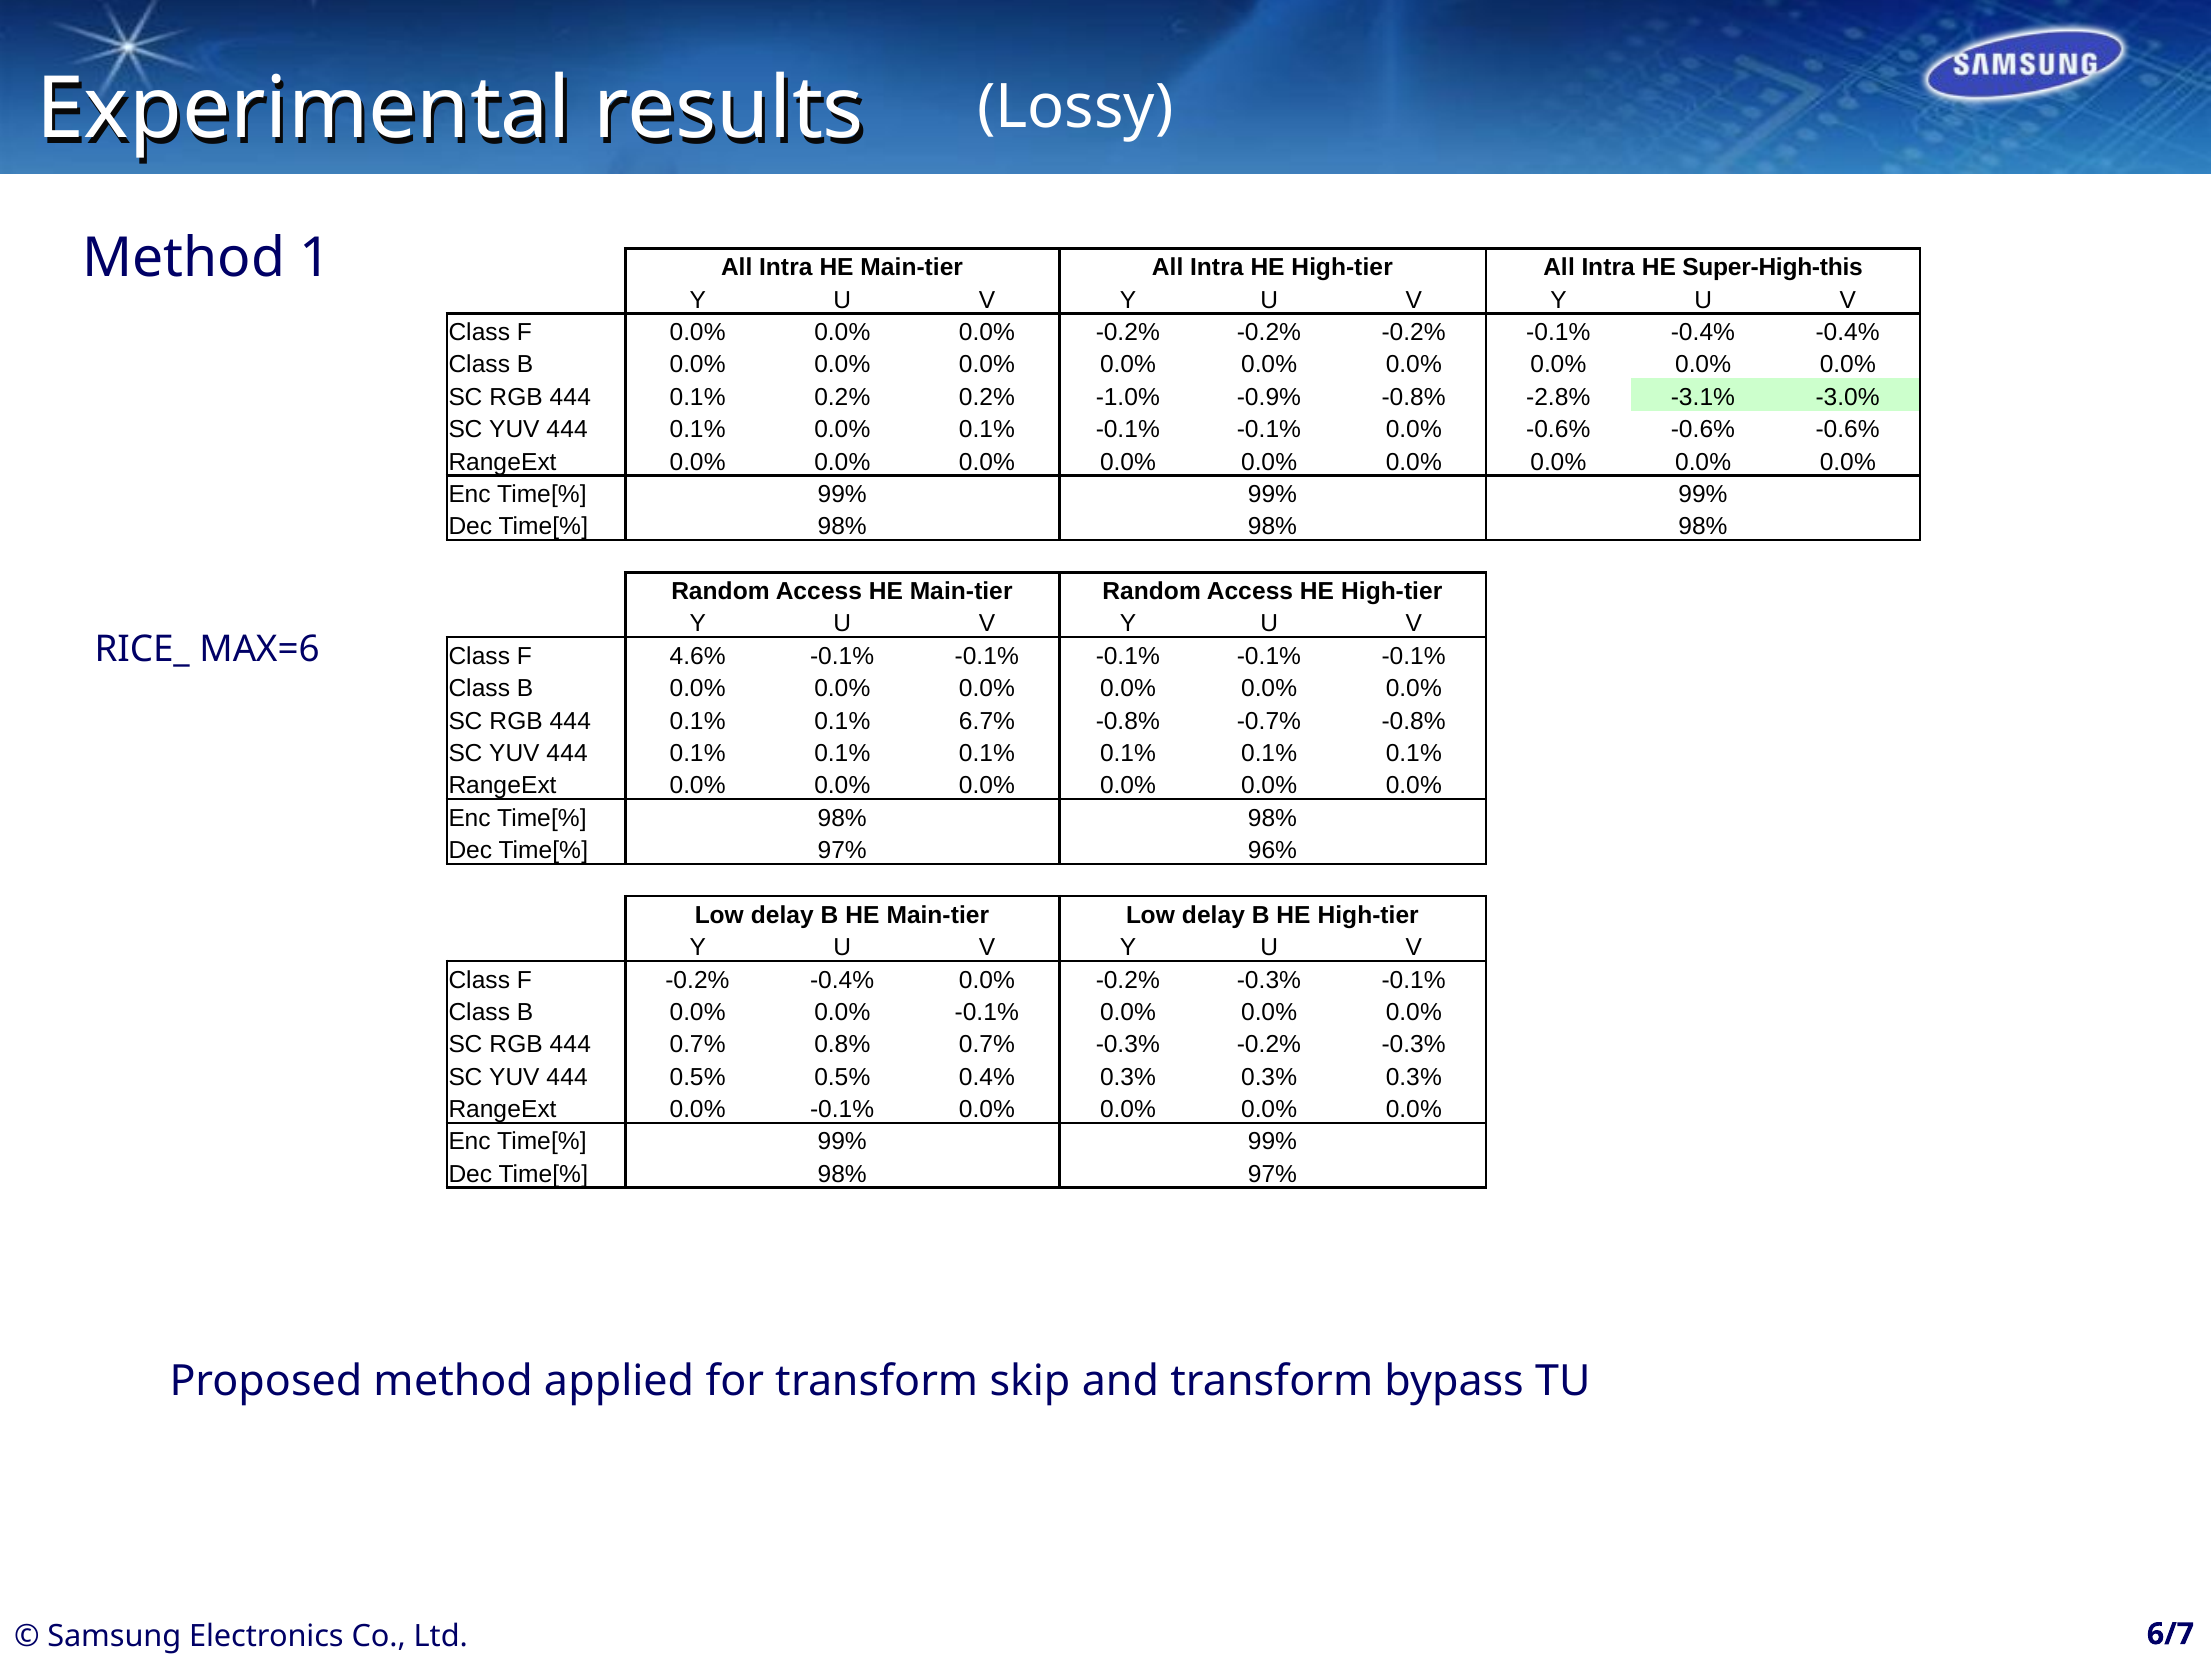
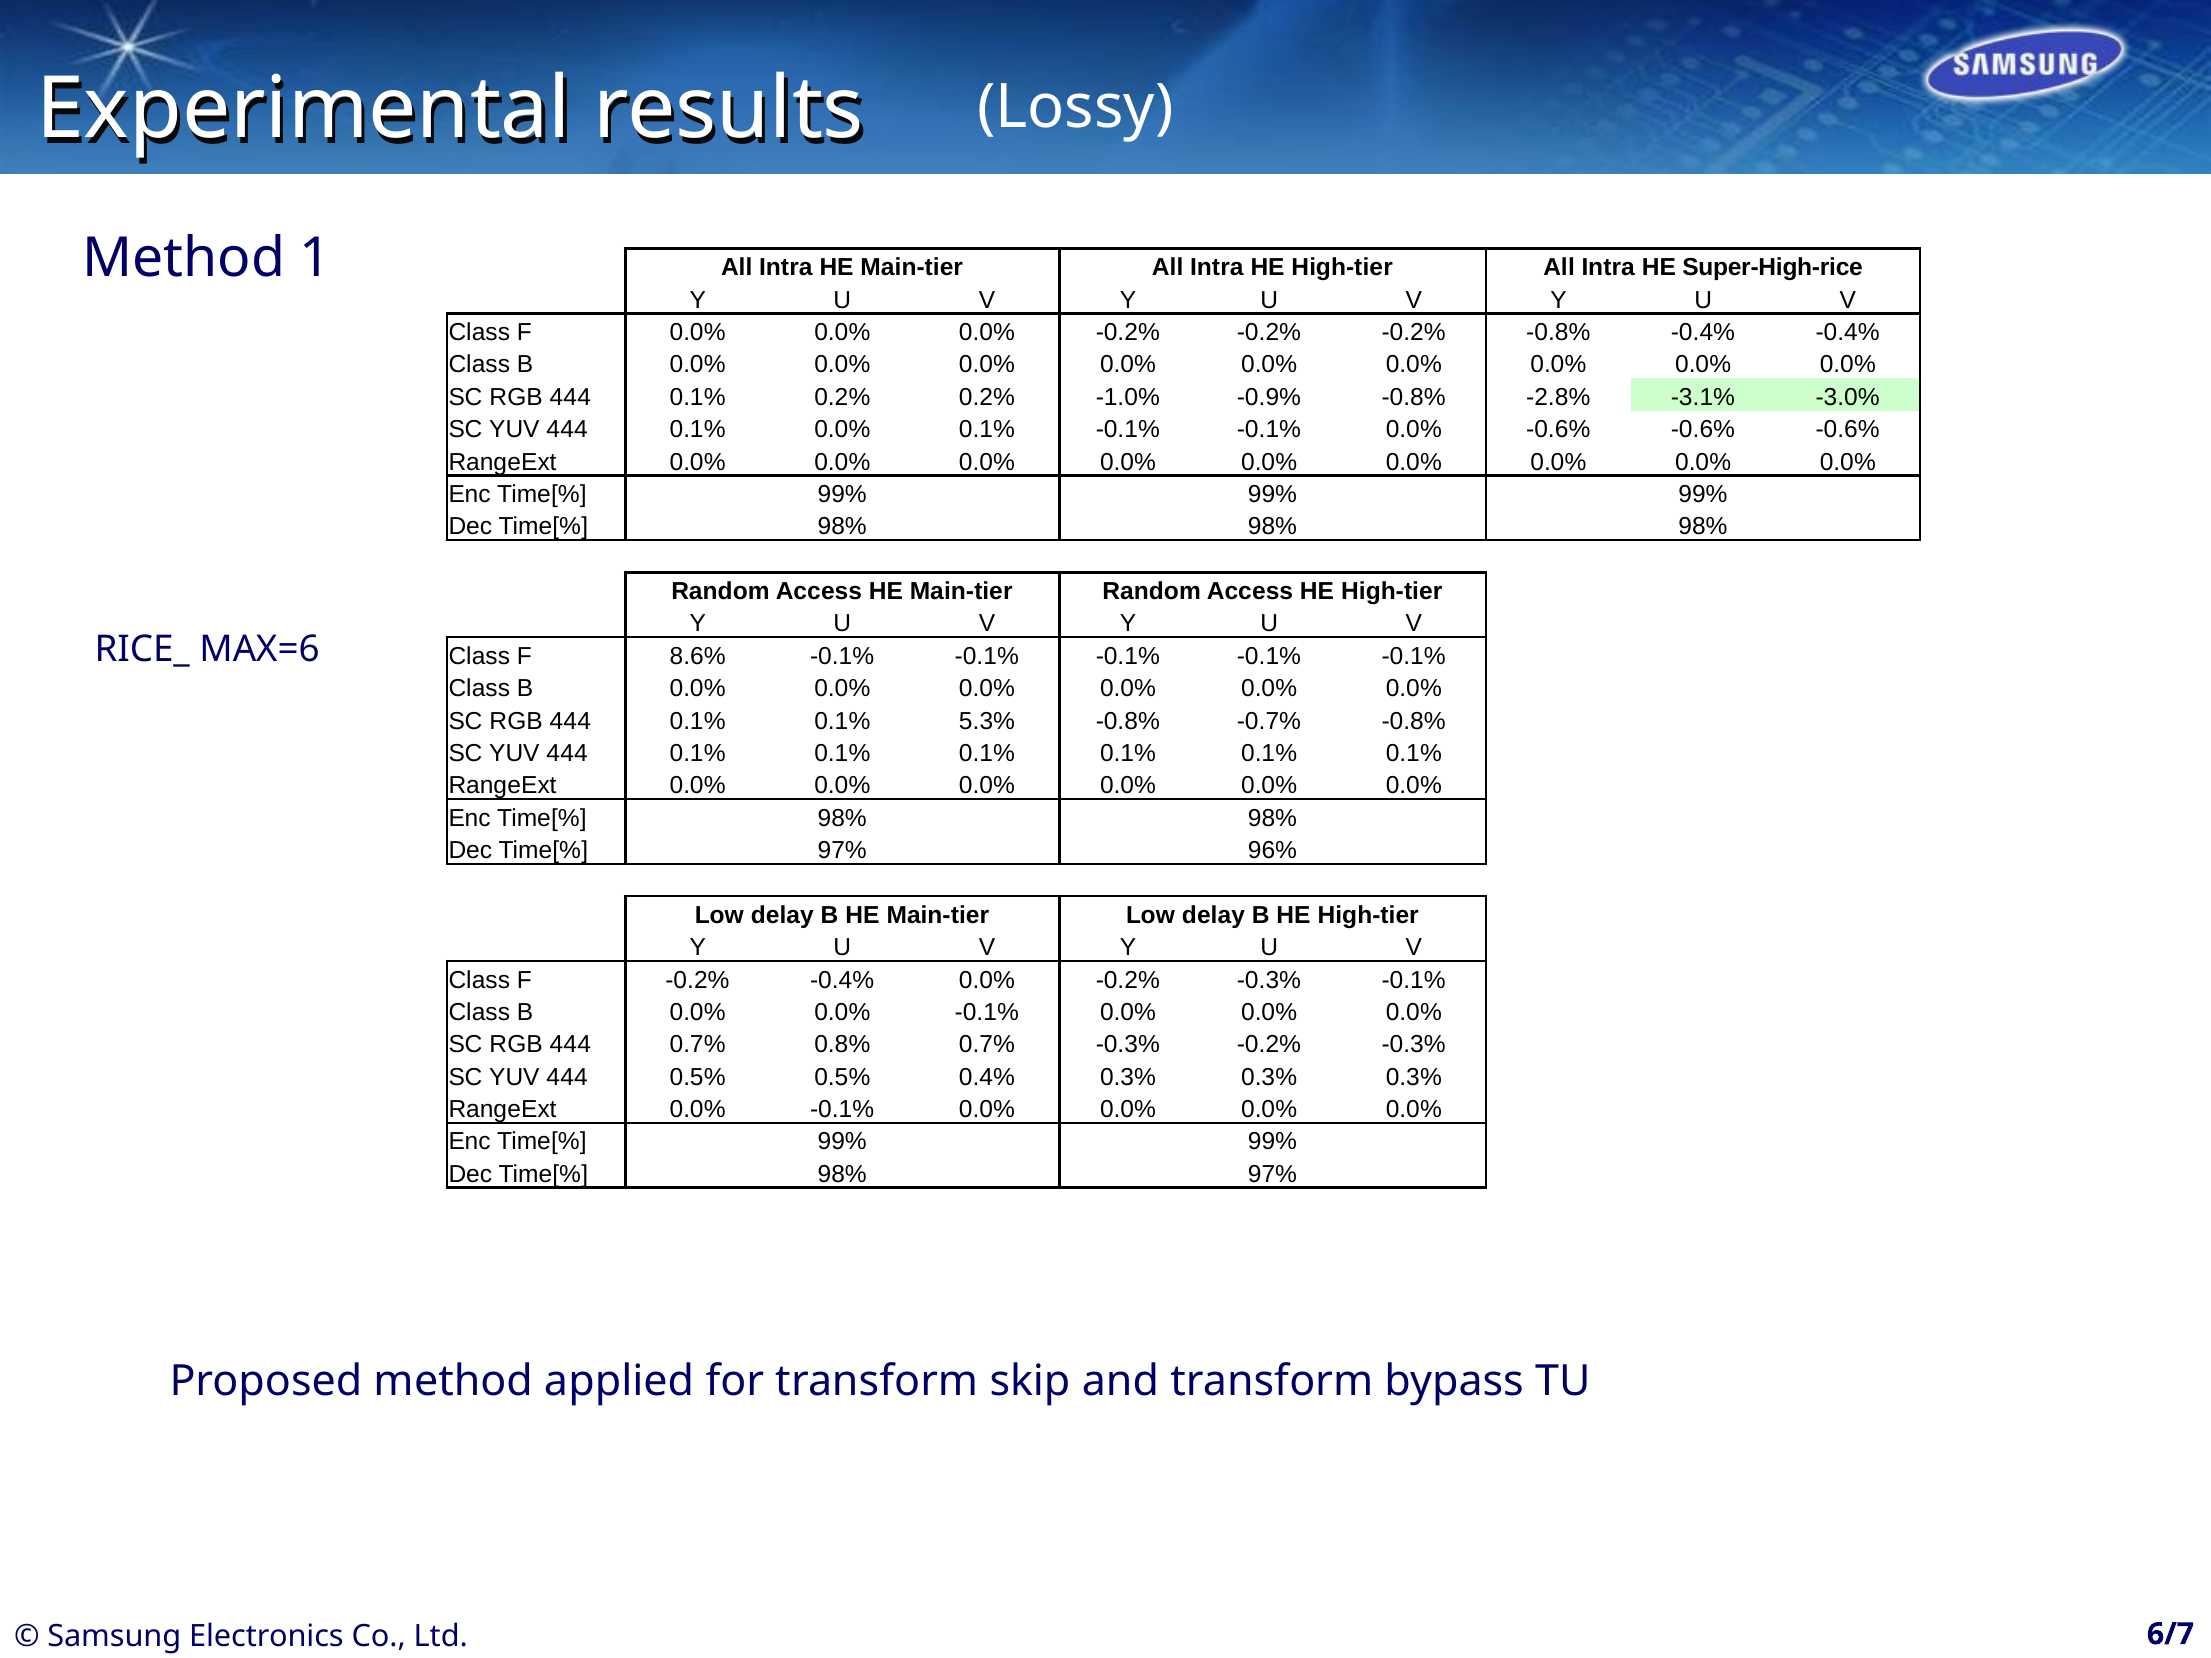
Super-High-this: Super-High-this -> Super-High-rice
-0.2% -0.1%: -0.1% -> -0.8%
4.6%: 4.6% -> 8.6%
6.7%: 6.7% -> 5.3%
